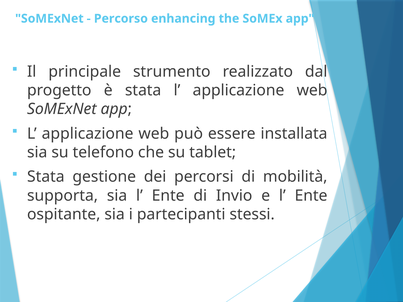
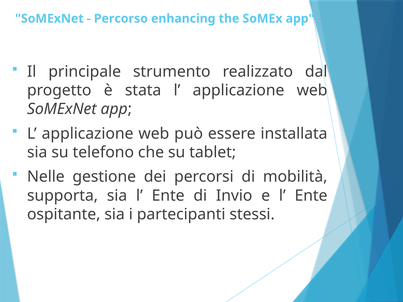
Stata at (46, 177): Stata -> Nelle
